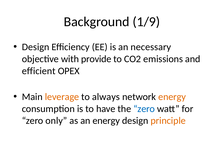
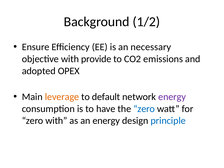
1/9: 1/9 -> 1/2
Design at (36, 47): Design -> Ensure
efficient: efficient -> adopted
always: always -> default
energy at (172, 97) colour: orange -> purple
zero only: only -> with
principle colour: orange -> blue
